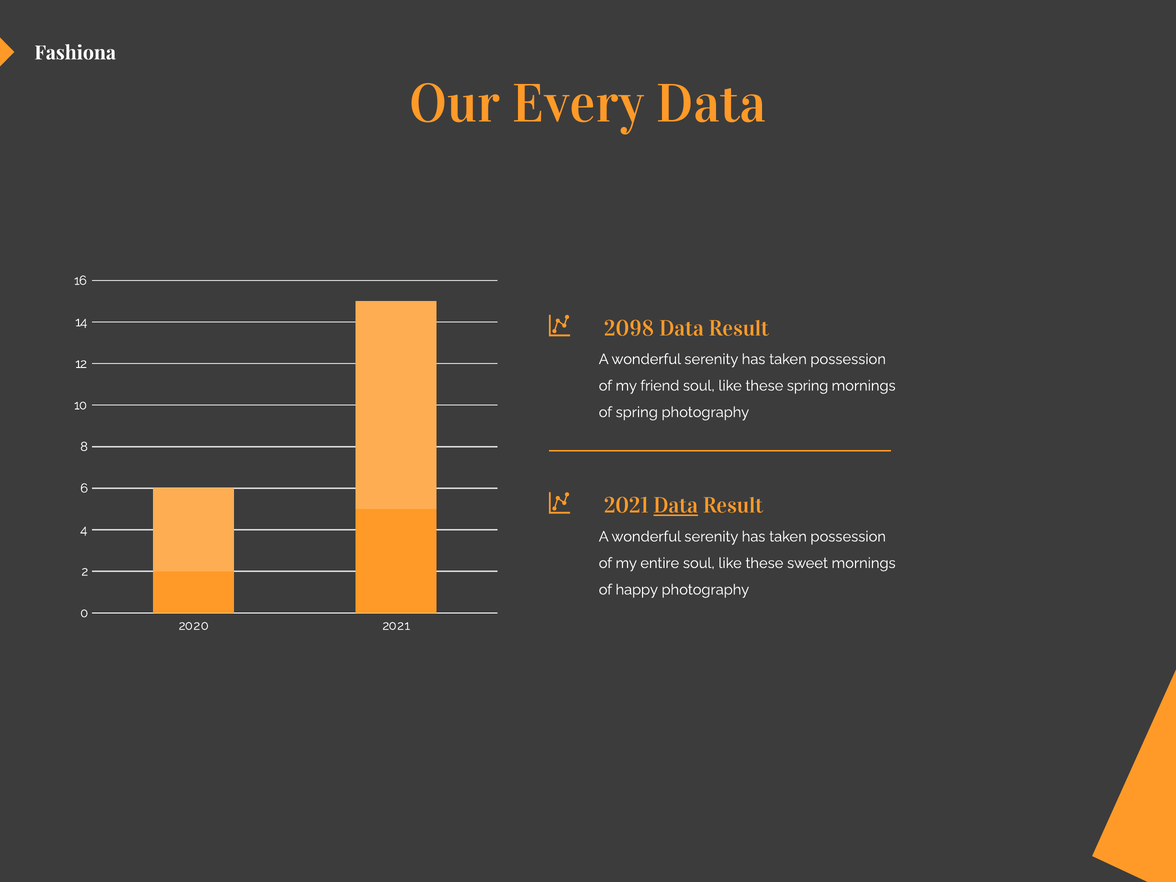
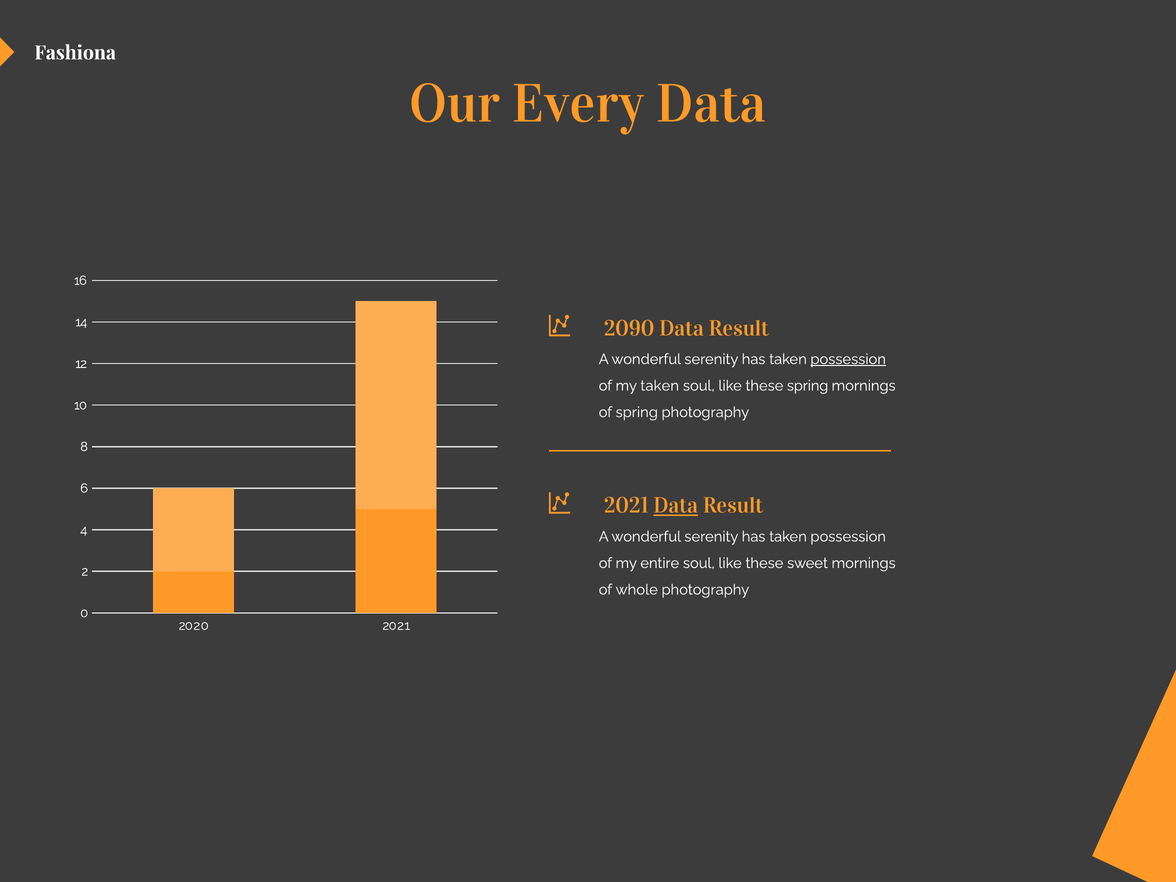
2098: 2098 -> 2090
possession at (848, 359) underline: none -> present
my friend: friend -> taken
happy: happy -> whole
